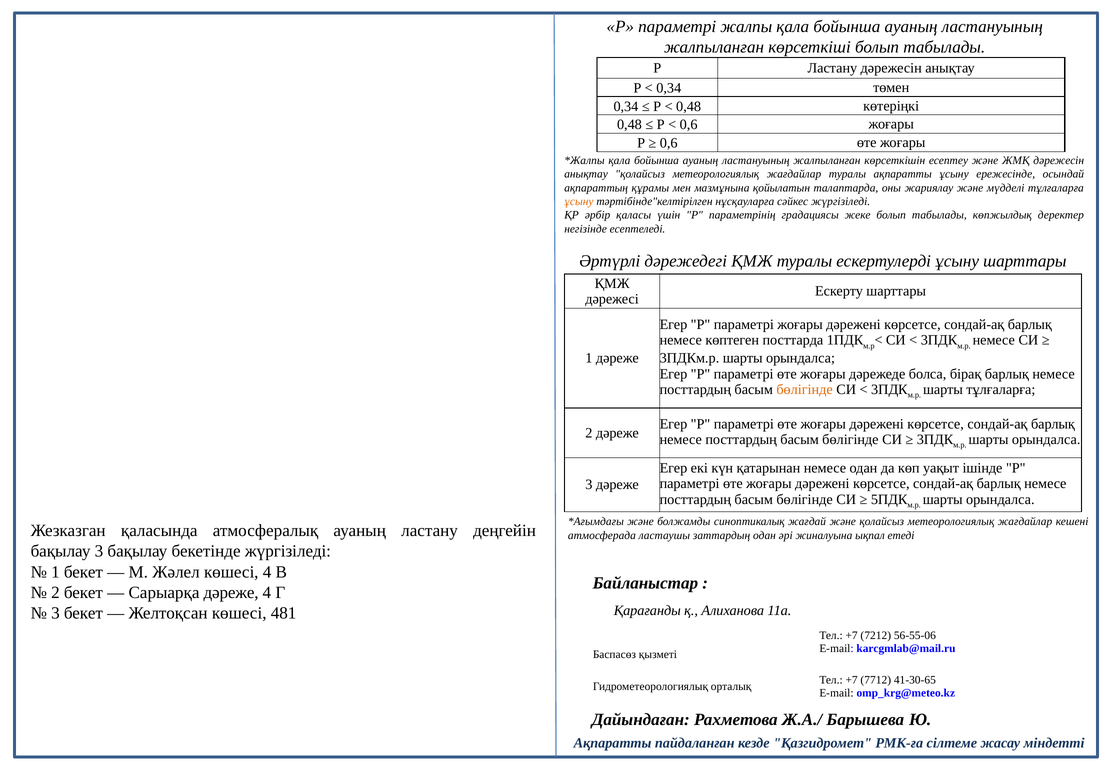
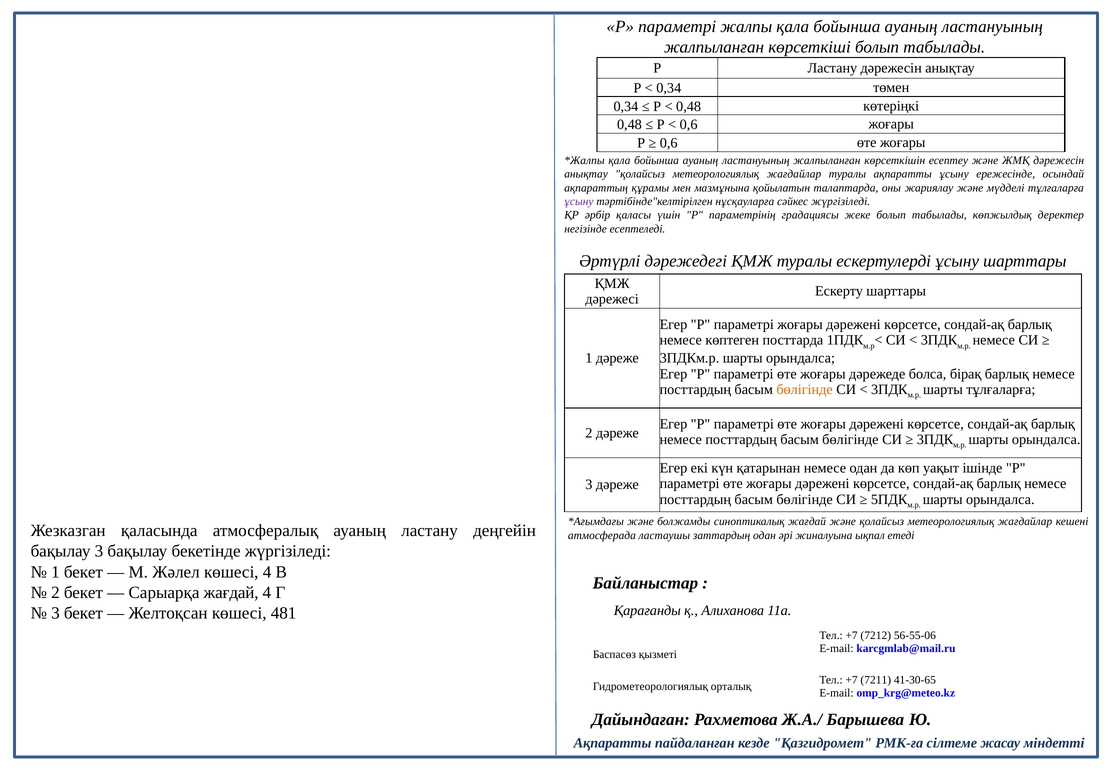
ұсыну at (579, 201) colour: orange -> purple
Сарыарқа дәреже: дәреже -> жағдай
7712: 7712 -> 7211
